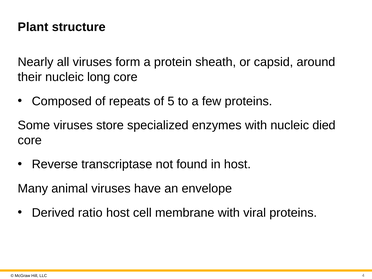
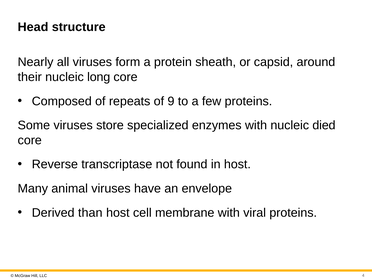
Plant: Plant -> Head
5: 5 -> 9
ratio: ratio -> than
